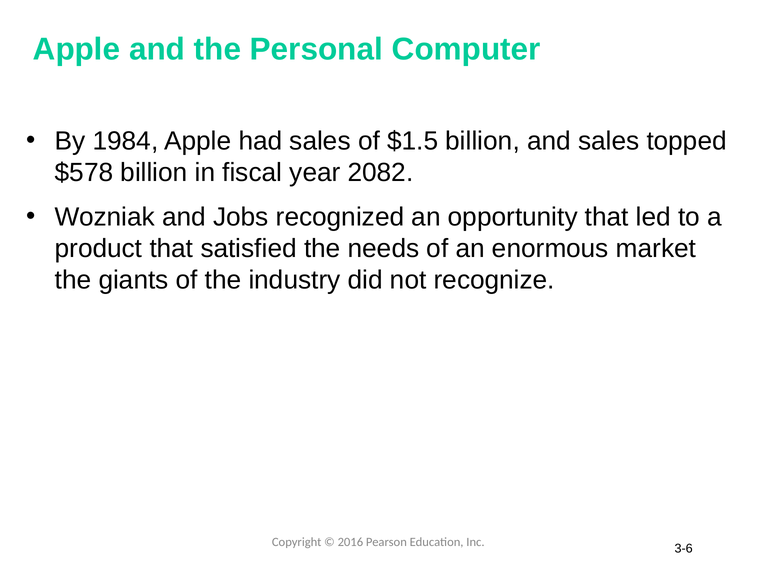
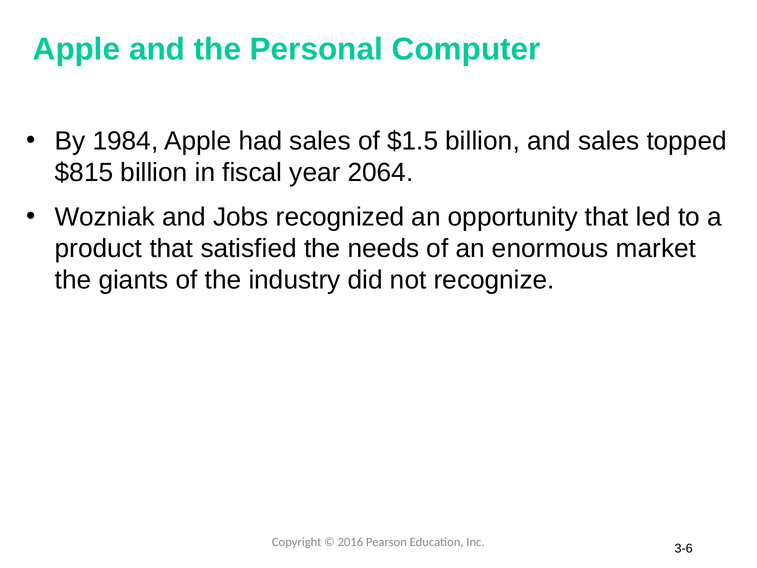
$578: $578 -> $815
2082: 2082 -> 2064
